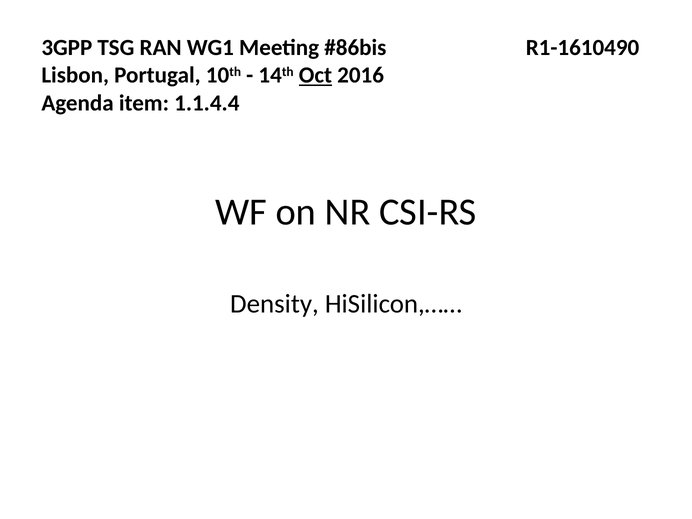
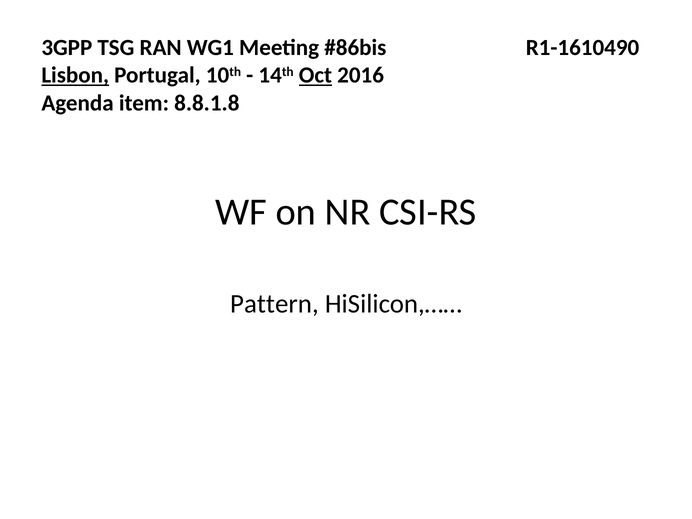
Lisbon underline: none -> present
1.1.4.4: 1.1.4.4 -> 8.8.1.8
Density: Density -> Pattern
